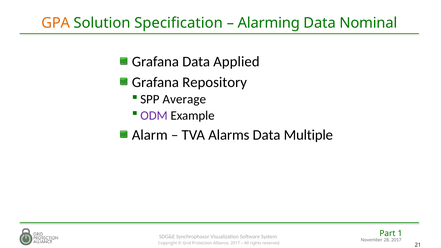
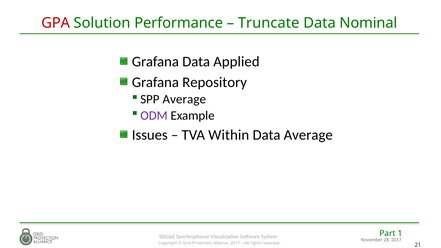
GPA colour: orange -> red
Specification: Specification -> Performance
Alarming: Alarming -> Truncate
Alarm: Alarm -> Issues
Alarms: Alarms -> Within
Data Multiple: Multiple -> Average
